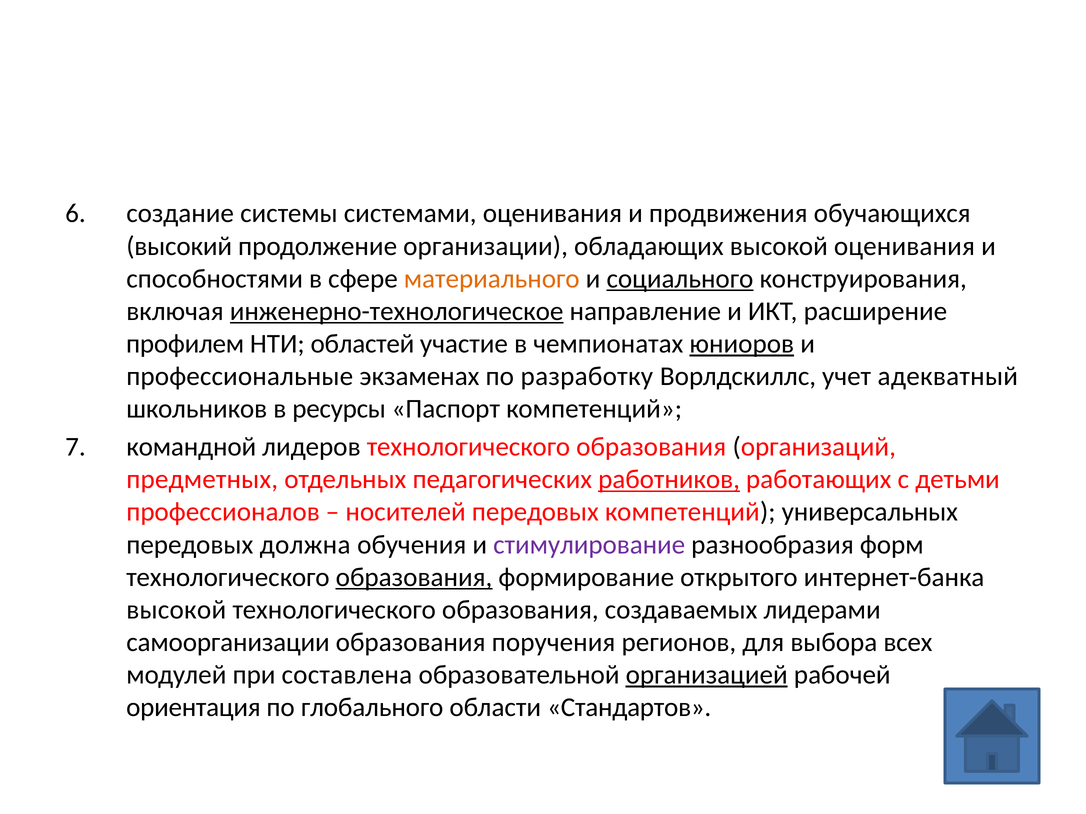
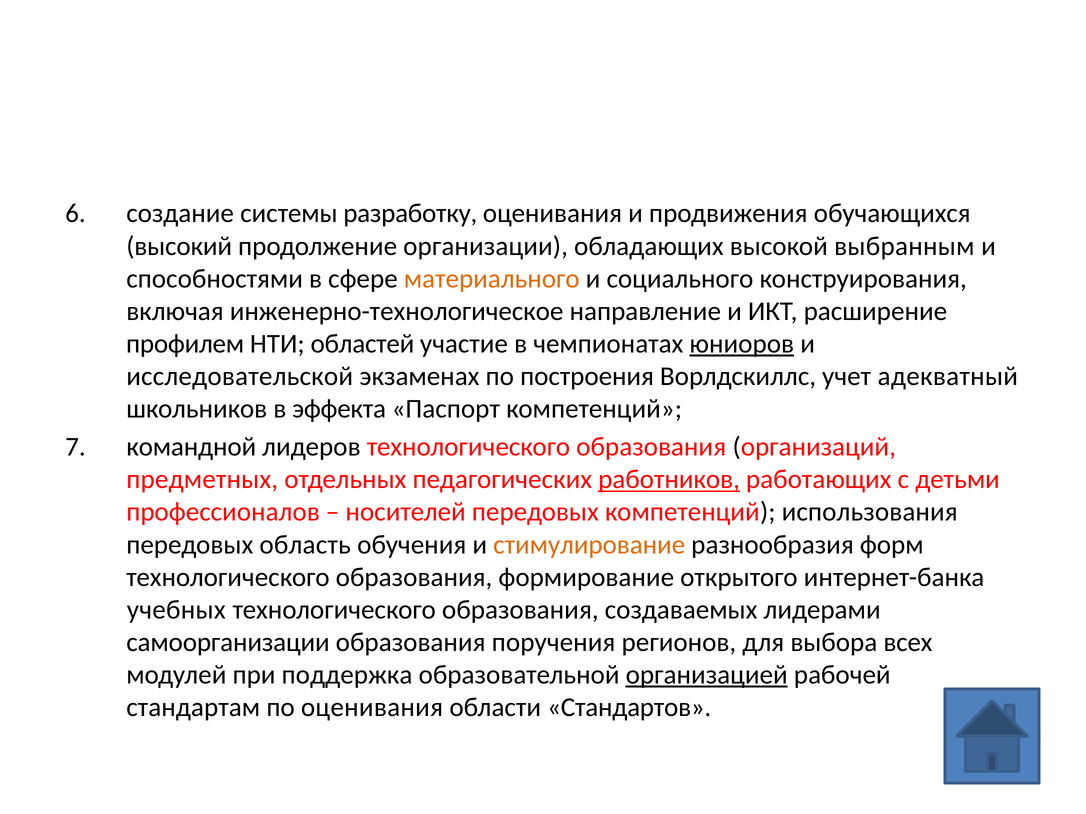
системами: системами -> разработку
высокой оценивания: оценивания -> выбранным
социального underline: present -> none
инженерно-технологическое underline: present -> none
профессиональные: профессиональные -> исследовательской
разработку: разработку -> построения
ресурсы: ресурсы -> эффекта
универсальных: универсальных -> использования
должна: должна -> область
стимулирование colour: purple -> orange
образования at (414, 577) underline: present -> none
высокой at (176, 610): высокой -> учебных
составлена: составлена -> поддержка
ориентация: ориентация -> стандартам
по глобального: глобального -> оценивания
